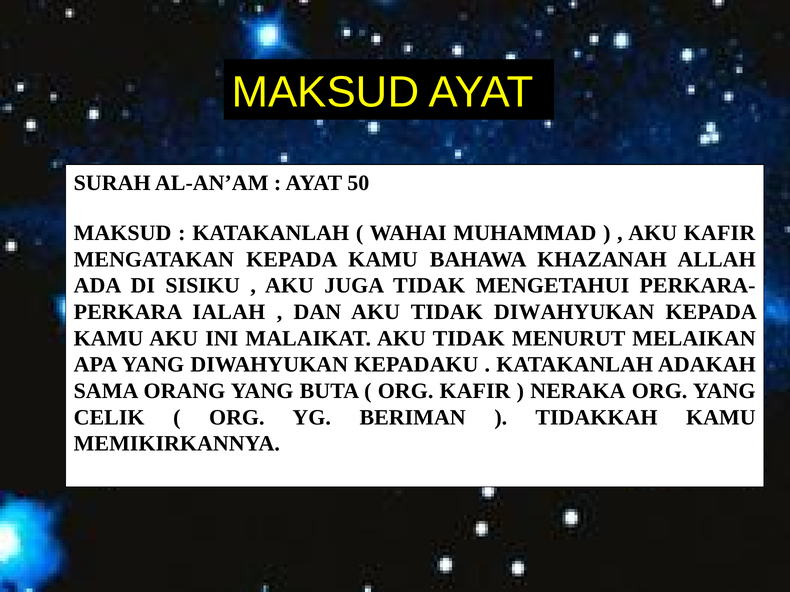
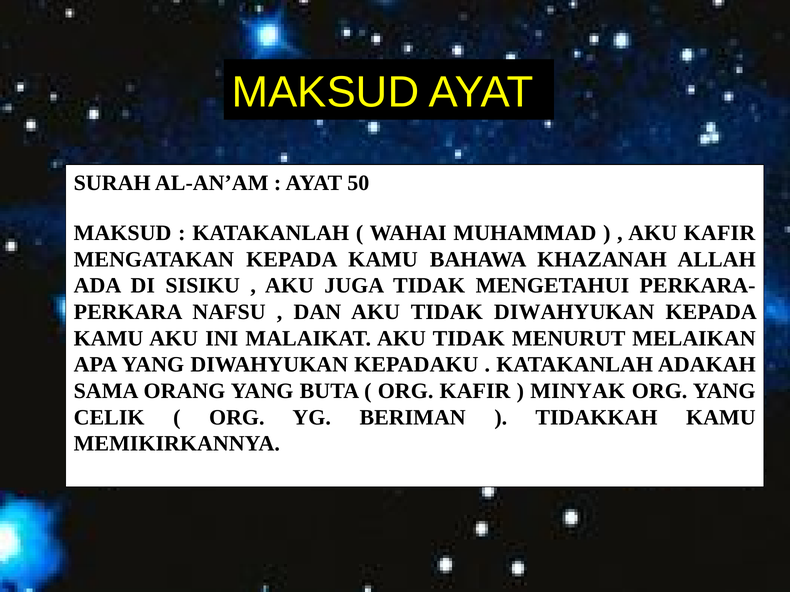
IALAH: IALAH -> NAFSU
NERAKA: NERAKA -> MINYAK
